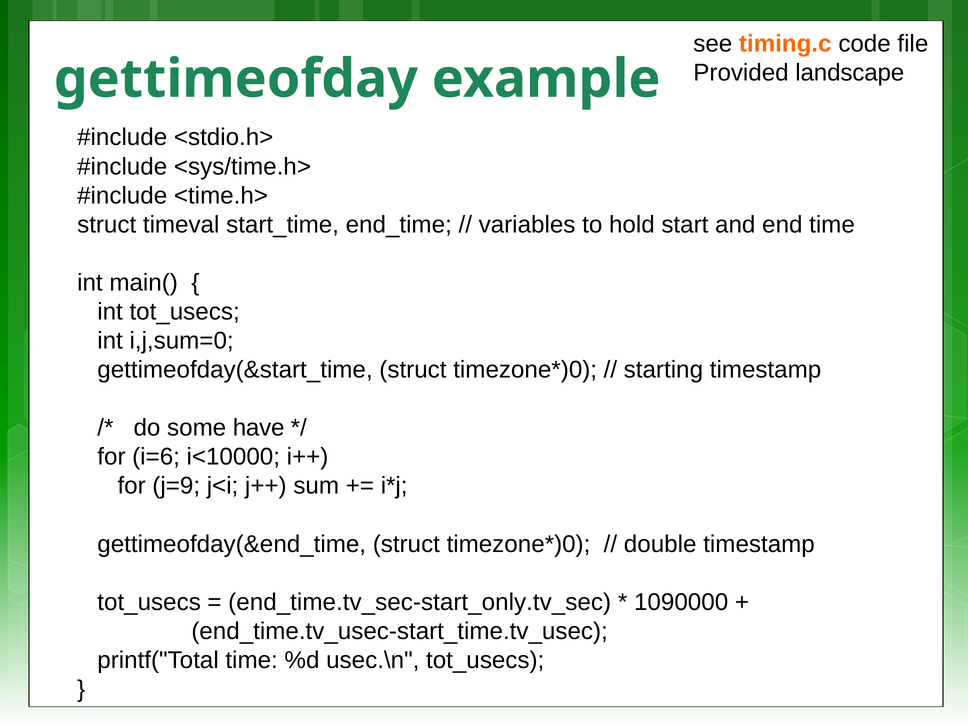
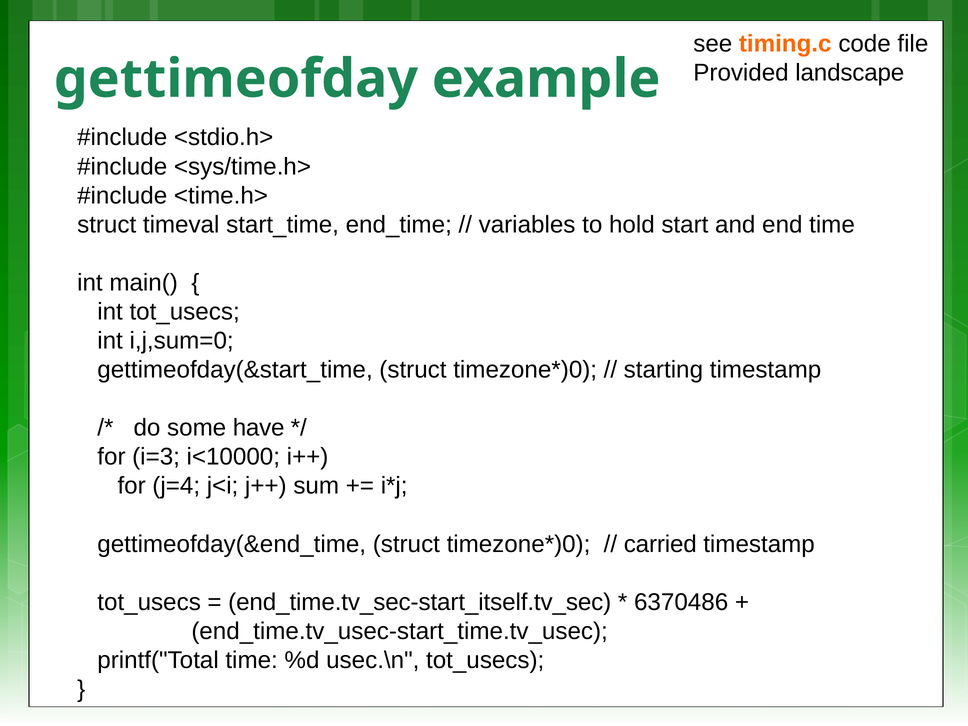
i=6: i=6 -> i=3
j=9: j=9 -> j=4
double: double -> carried
end_time.tv_sec-start_only.tv_sec: end_time.tv_sec-start_only.tv_sec -> end_time.tv_sec-start_itself.tv_sec
1090000: 1090000 -> 6370486
